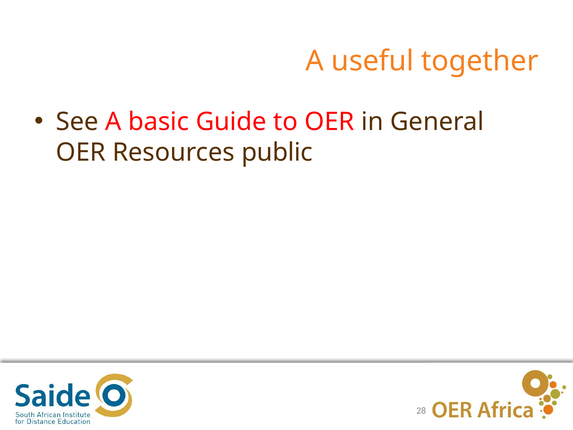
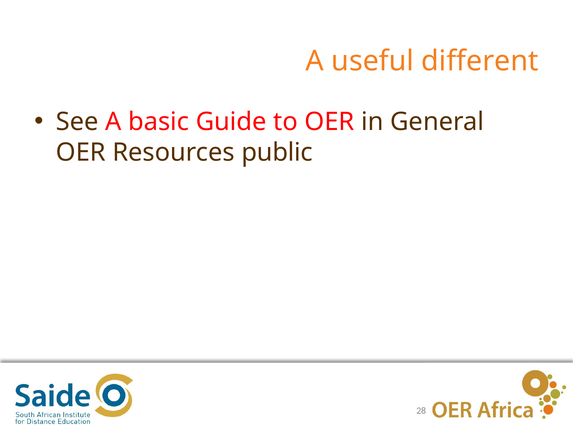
together: together -> different
